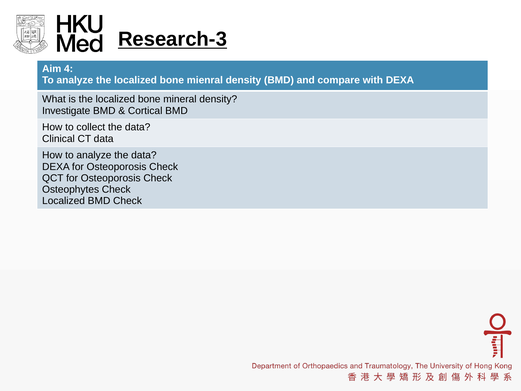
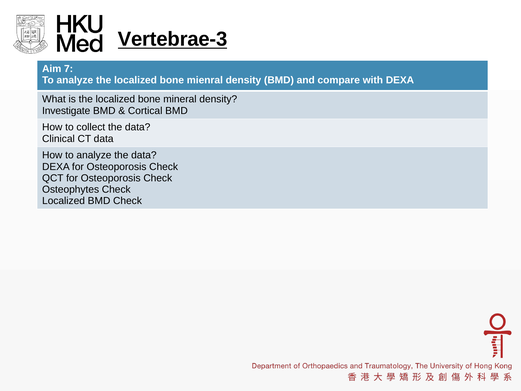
Research-3: Research-3 -> Vertebrae-3
4: 4 -> 7
